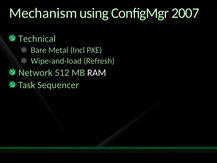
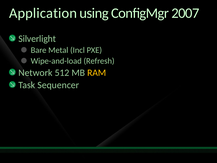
Mechanism: Mechanism -> Application
Technical: Technical -> Silverlight
RAM colour: white -> yellow
